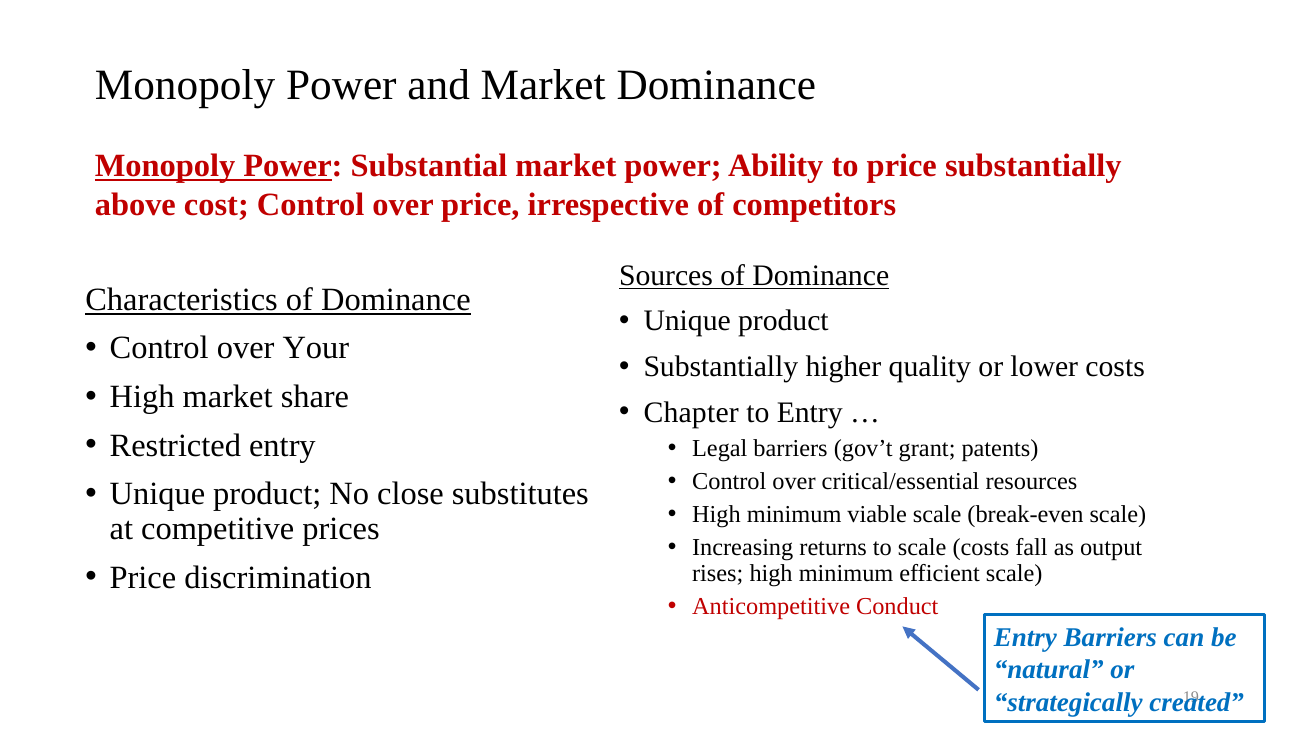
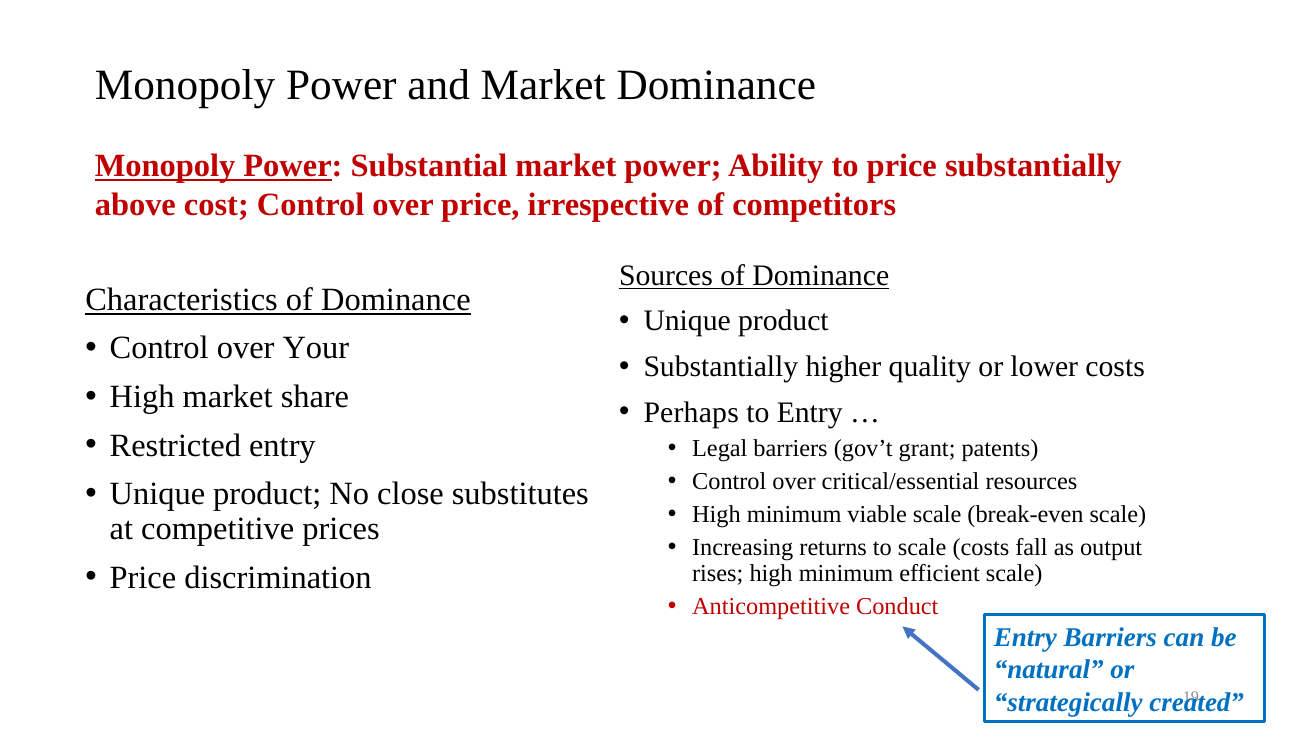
Chapter: Chapter -> Perhaps
